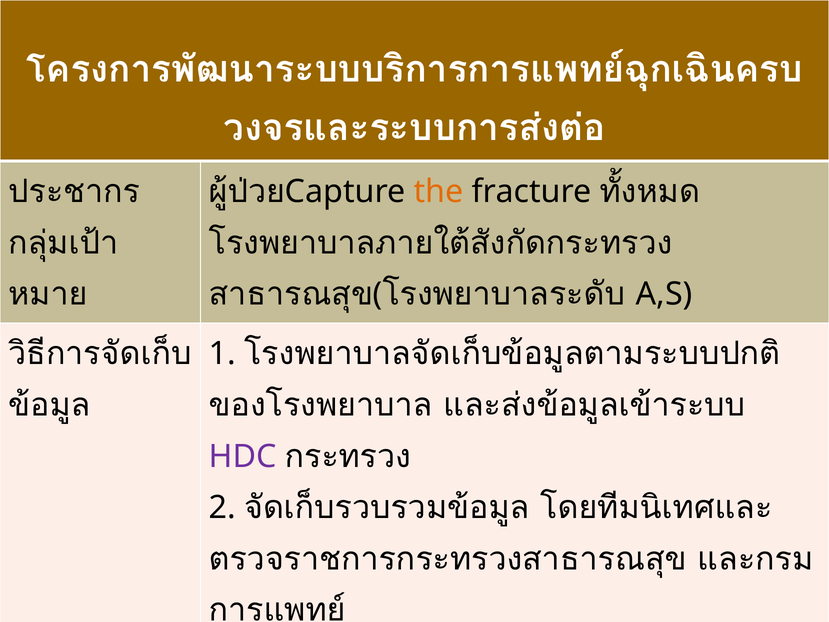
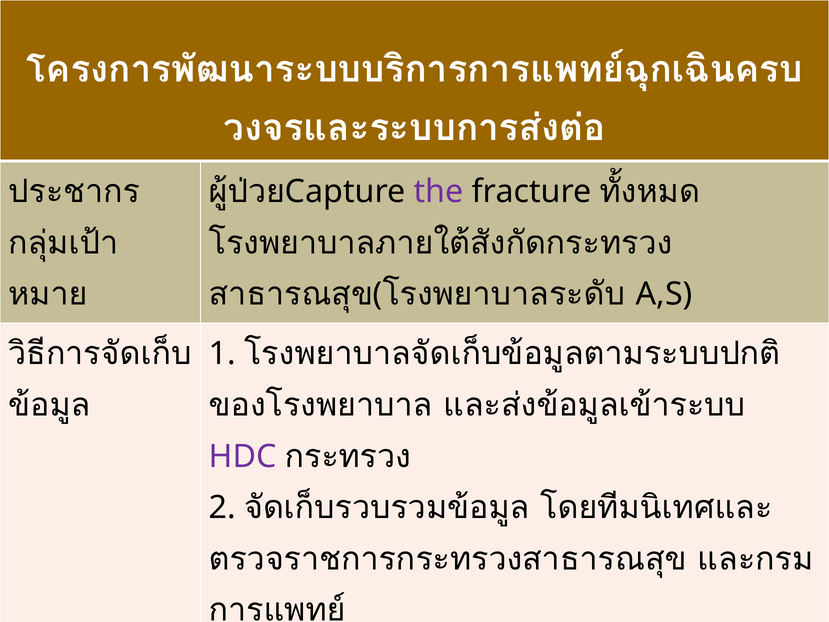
the at (439, 191) colour: orange -> purple
